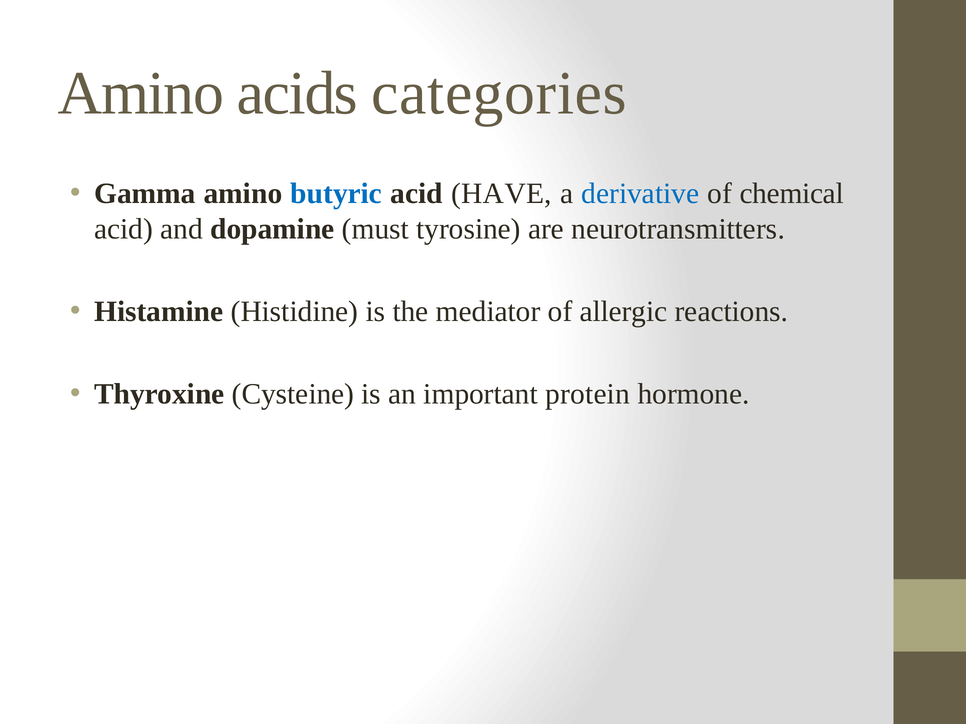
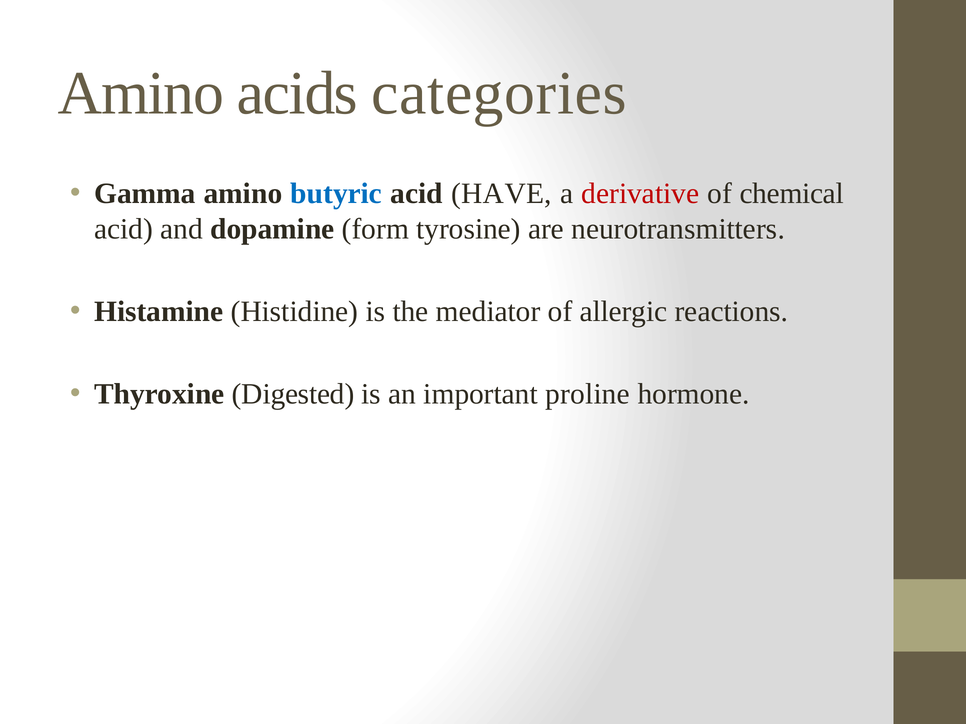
derivative colour: blue -> red
must: must -> form
Cysteine: Cysteine -> Digested
protein: protein -> proline
